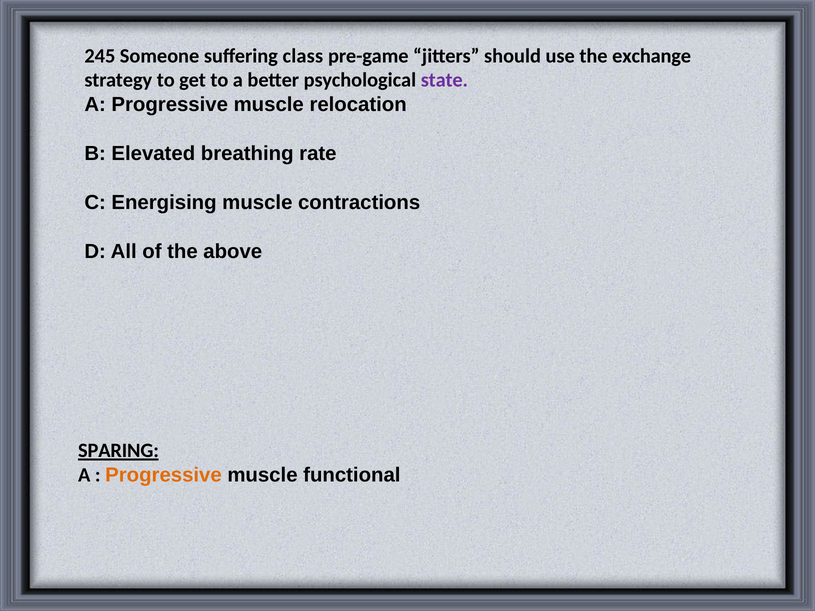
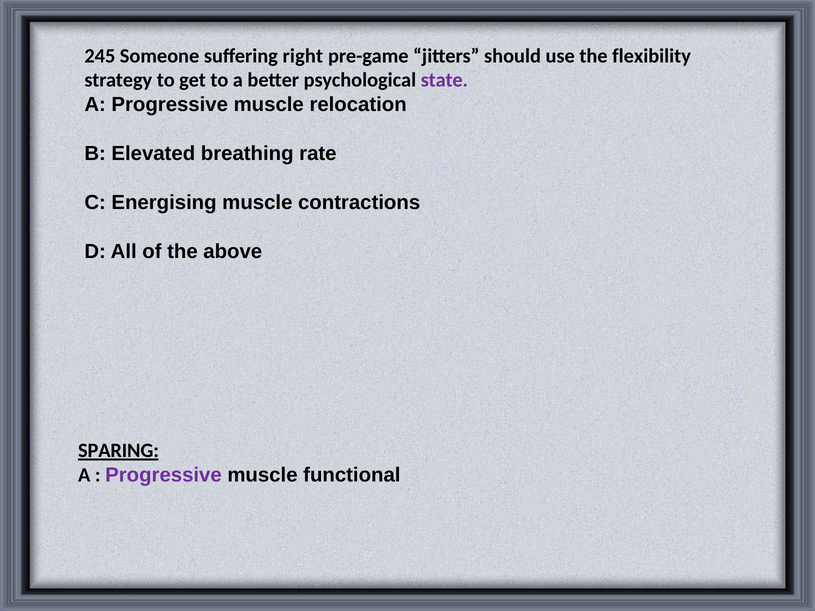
class: class -> right
exchange: exchange -> flexibility
Progressive at (164, 475) colour: orange -> purple
